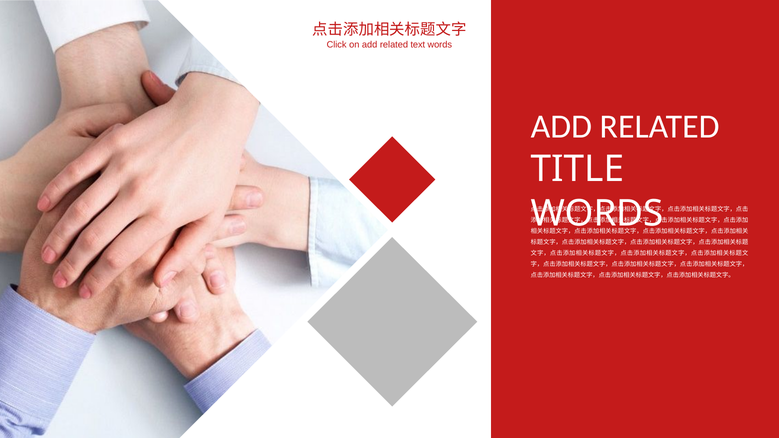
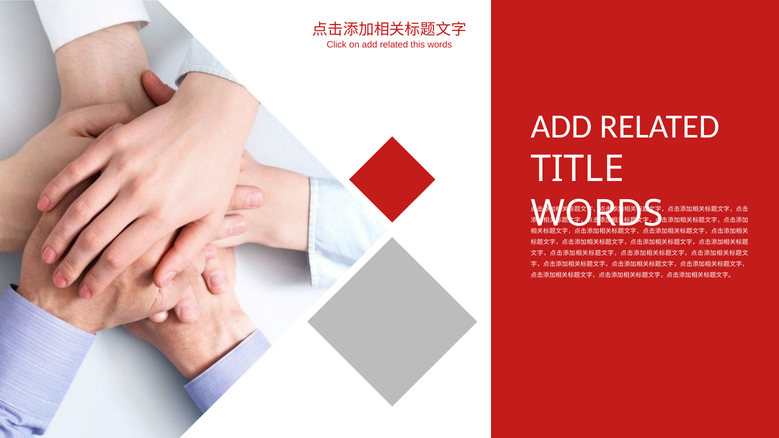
text: text -> this
